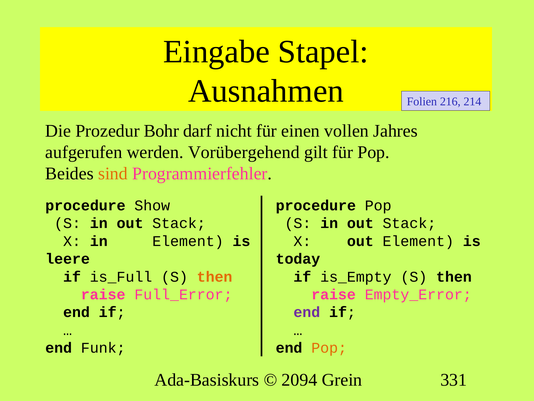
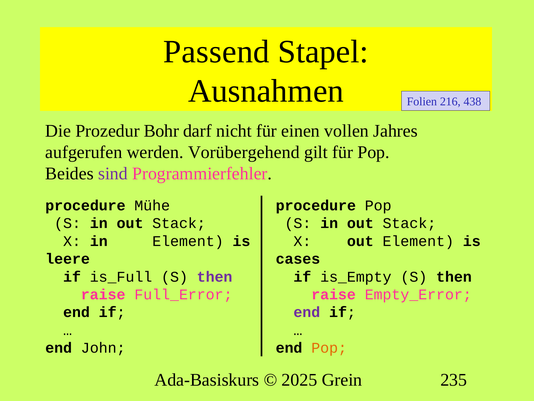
Eingabe: Eingabe -> Passend
214: 214 -> 438
sind colour: orange -> purple
Show: Show -> Mühe
today: today -> cases
then at (215, 276) colour: orange -> purple
Funk: Funk -> John
2094: 2094 -> 2025
331: 331 -> 235
